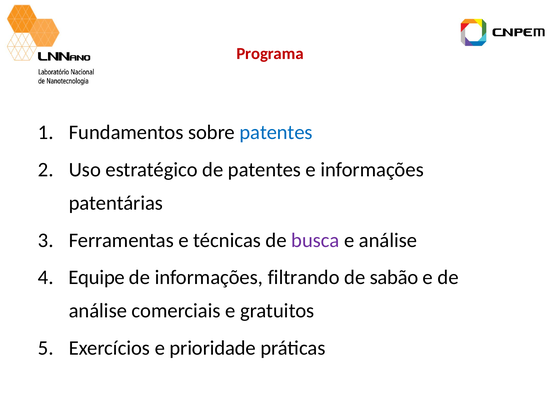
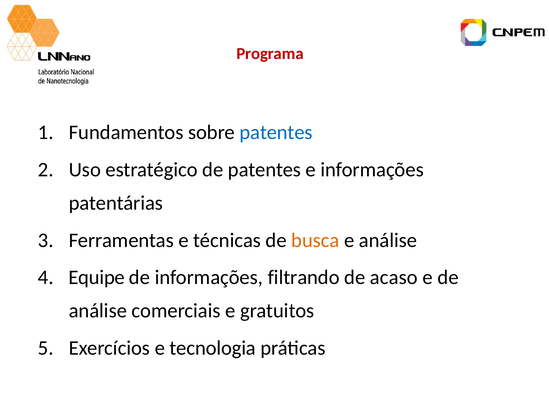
busca colour: purple -> orange
sabão: sabão -> acaso
prioridade: prioridade -> tecnologia
